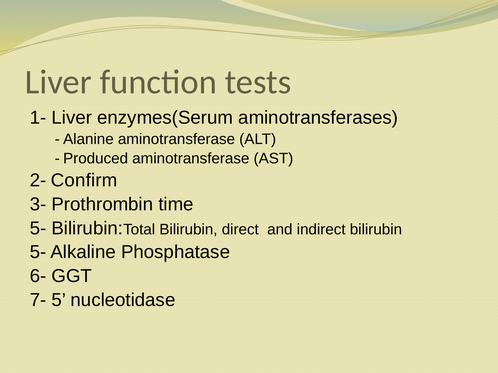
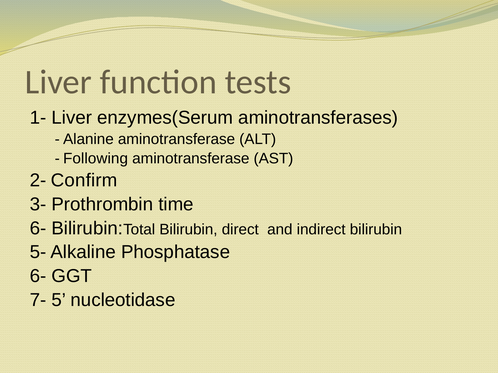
Produced: Produced -> Following
5- at (38, 229): 5- -> 6-
